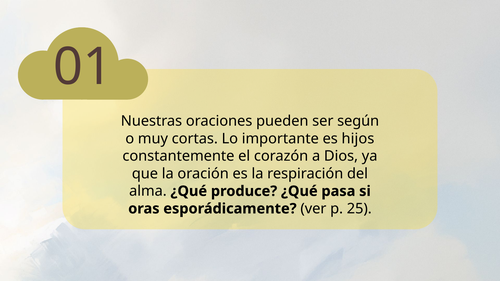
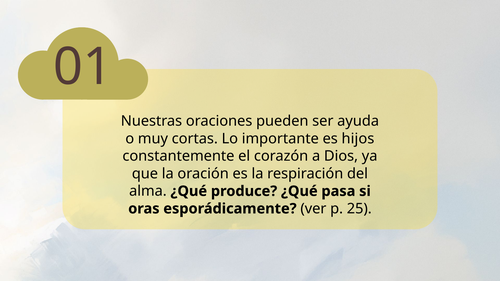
según: según -> ayuda
